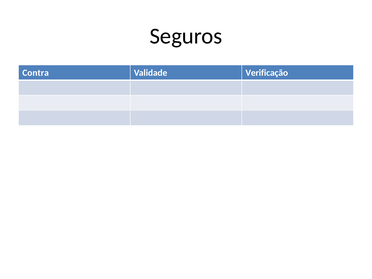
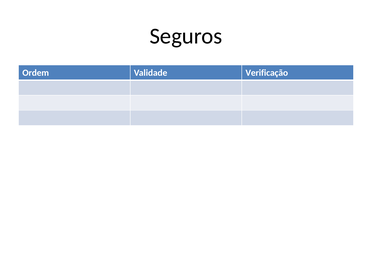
Contra: Contra -> Ordem
